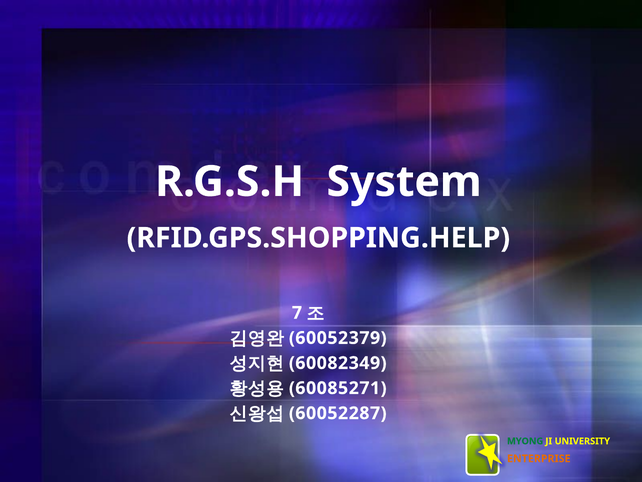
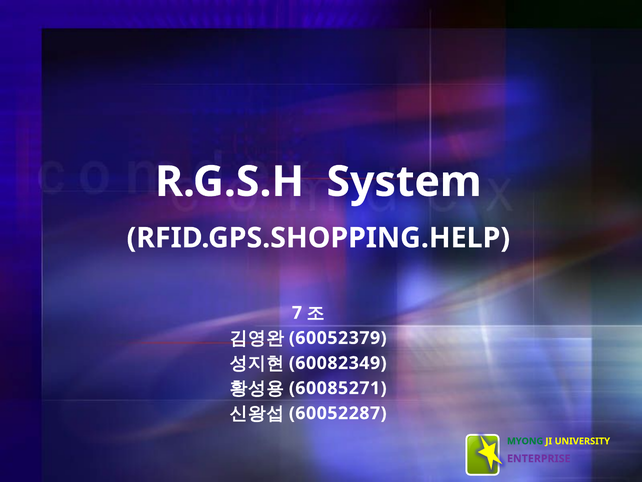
ENTERPRISE colour: orange -> purple
